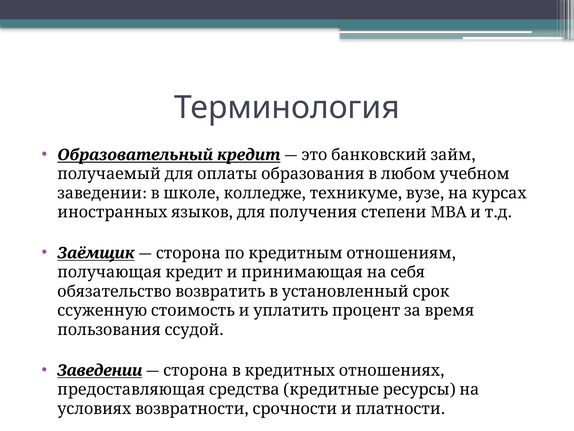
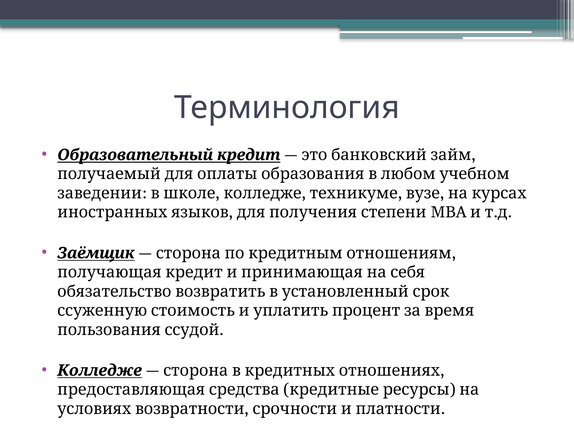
Заведении at (100, 370): Заведении -> Колледже
